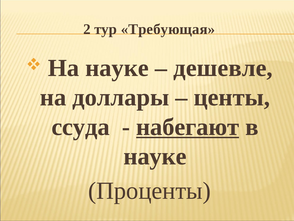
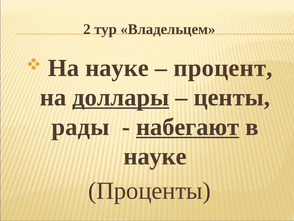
Требующая: Требующая -> Владельцем
дешевле: дешевле -> процент
доллары underline: none -> present
ссуда: ссуда -> рады
